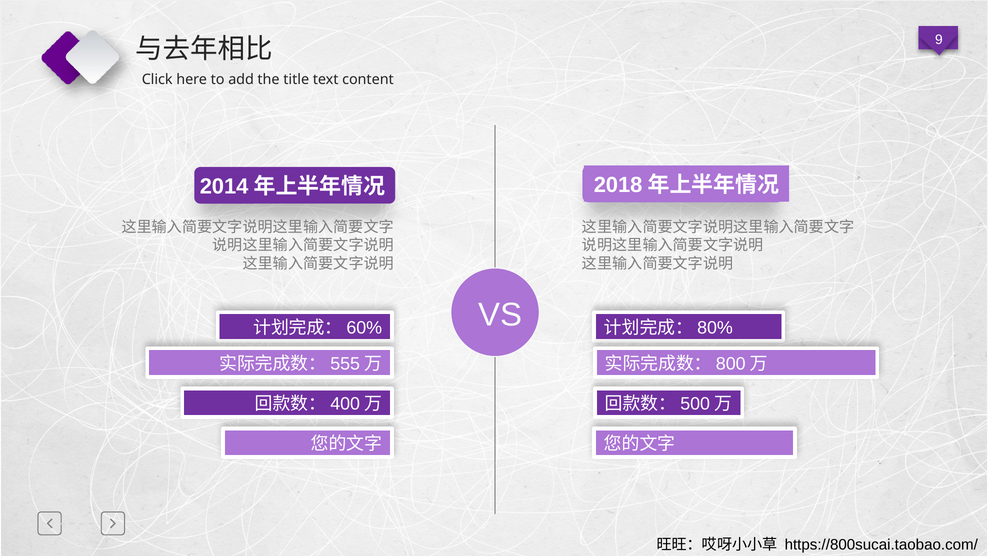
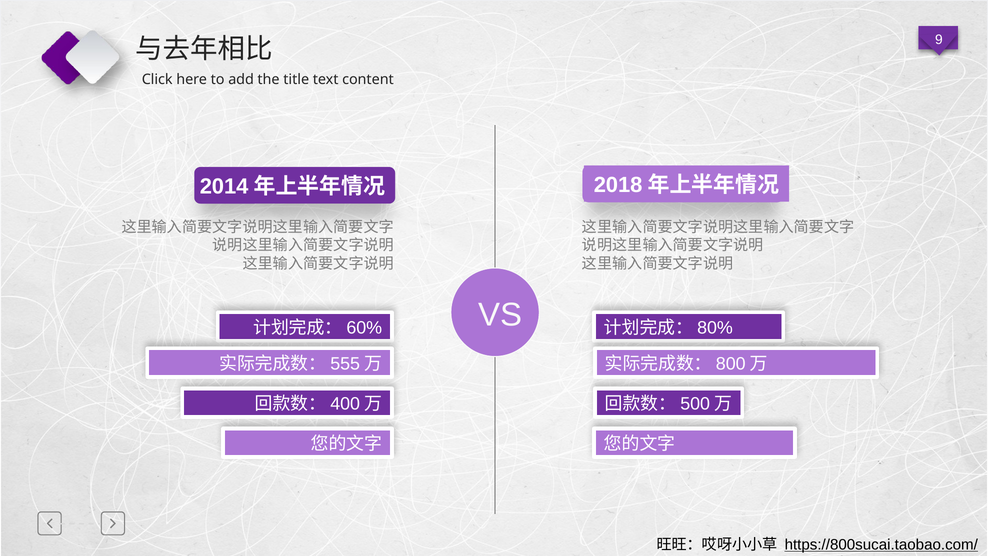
https://800sucai.taobao.com/ underline: none -> present
